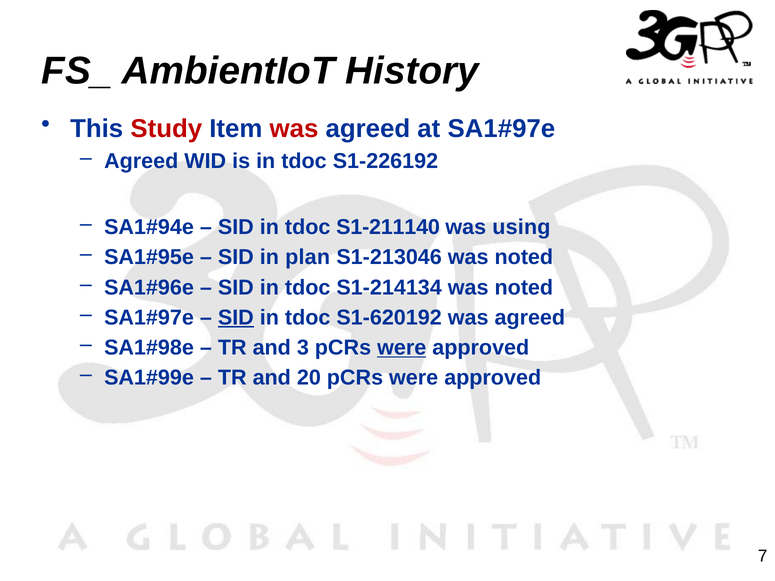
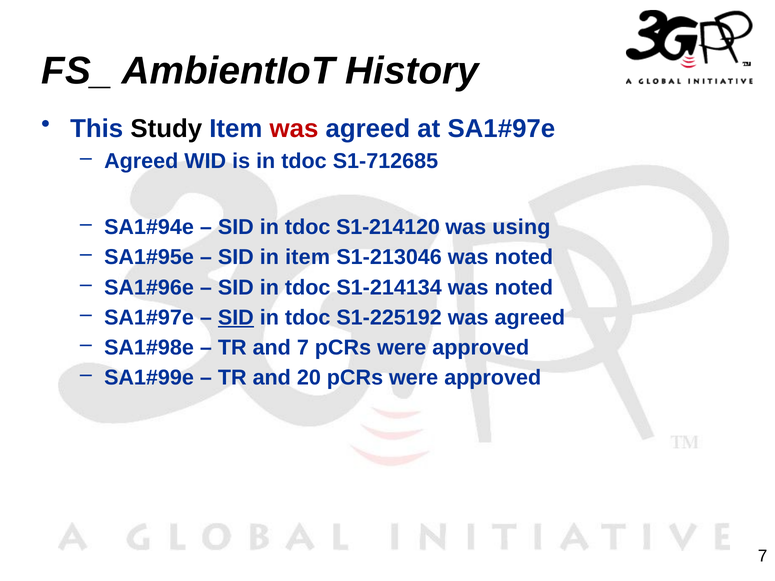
Study colour: red -> black
S1-226192: S1-226192 -> S1-712685
S1-211140: S1-211140 -> S1-214120
in plan: plan -> item
S1-620192: S1-620192 -> S1-225192
and 3: 3 -> 7
were at (402, 348) underline: present -> none
